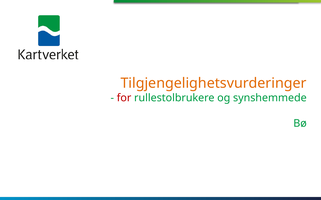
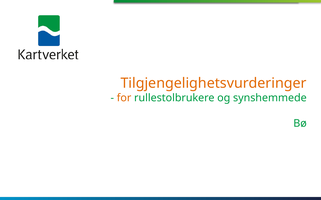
for colour: red -> orange
